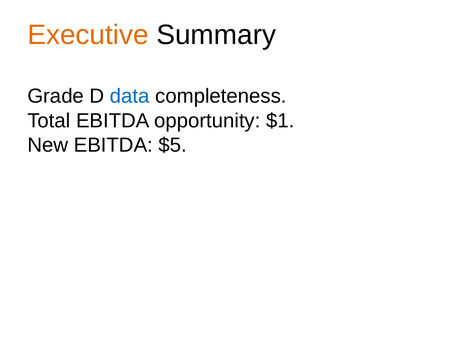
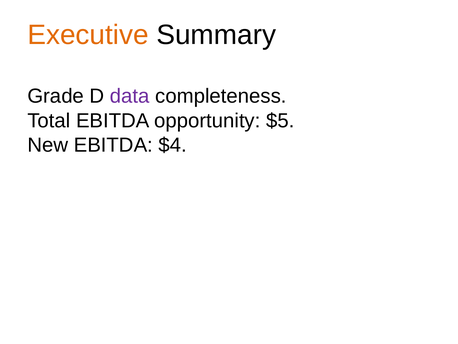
data colour: blue -> purple
$1: $1 -> $5
$5: $5 -> $4
